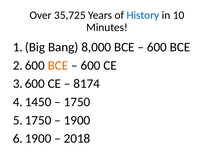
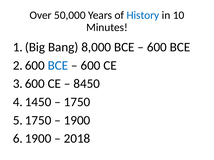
35,725: 35,725 -> 50,000
BCE at (58, 66) colour: orange -> blue
8174: 8174 -> 8450
